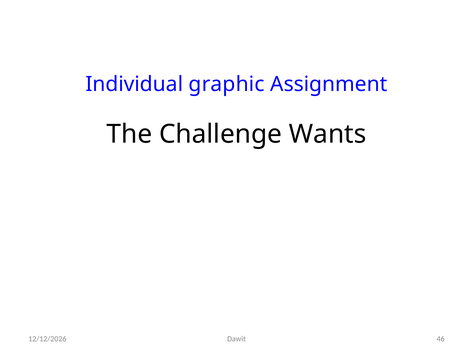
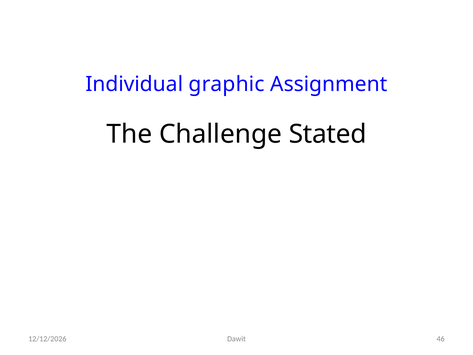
Wants: Wants -> Stated
